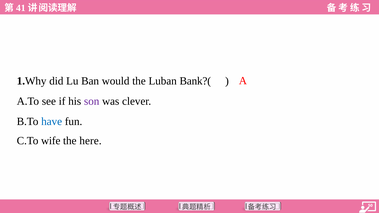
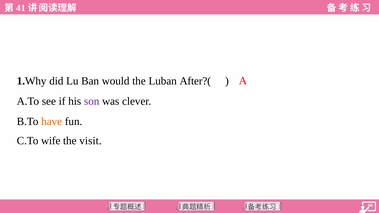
Bank?(: Bank?( -> After?(
have colour: blue -> orange
here: here -> visit
